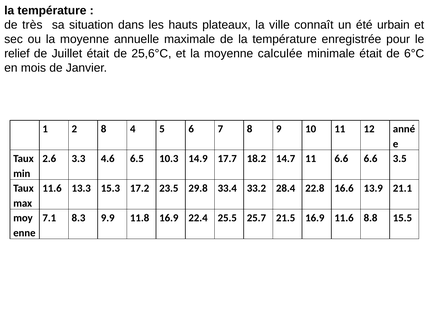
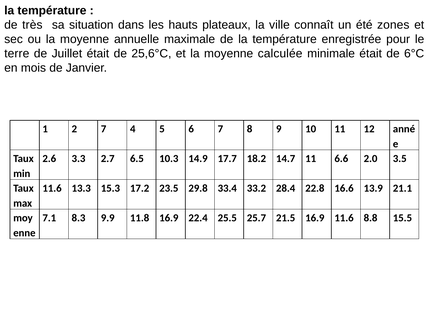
urbain: urbain -> zones
relief: relief -> terre
2 8: 8 -> 7
4.6: 4.6 -> 2.7
6.6 6.6: 6.6 -> 2.0
